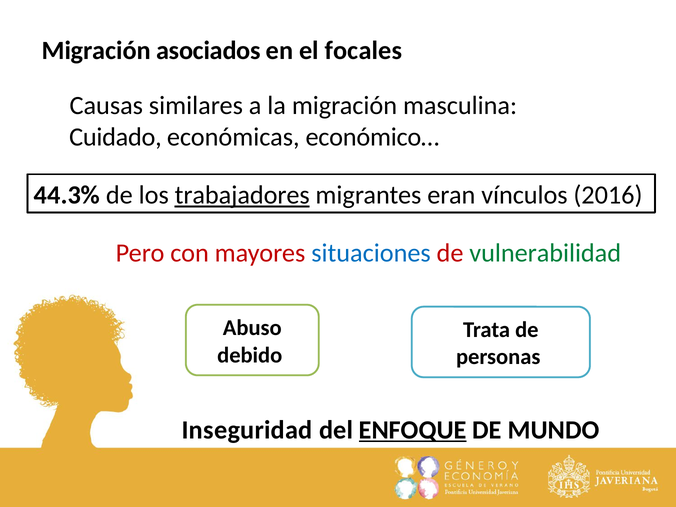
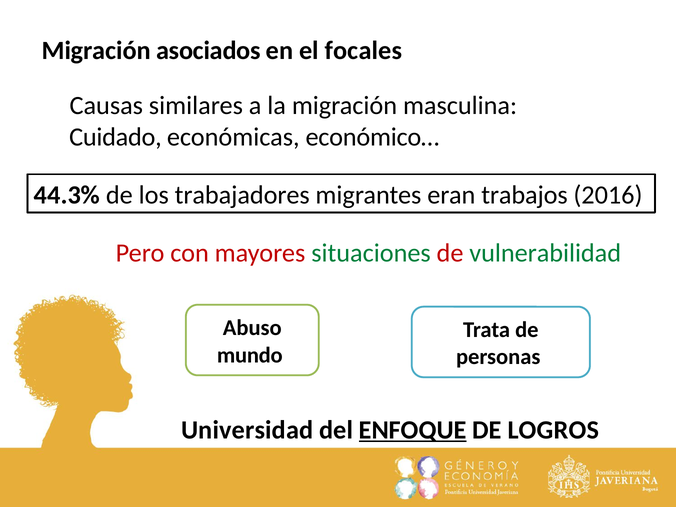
trabajadores underline: present -> none
vínculos: vínculos -> trabajos
situaciones colour: blue -> green
debido: debido -> mundo
Inseguridad: Inseguridad -> Universidad
MUNDO: MUNDO -> LOGROS
